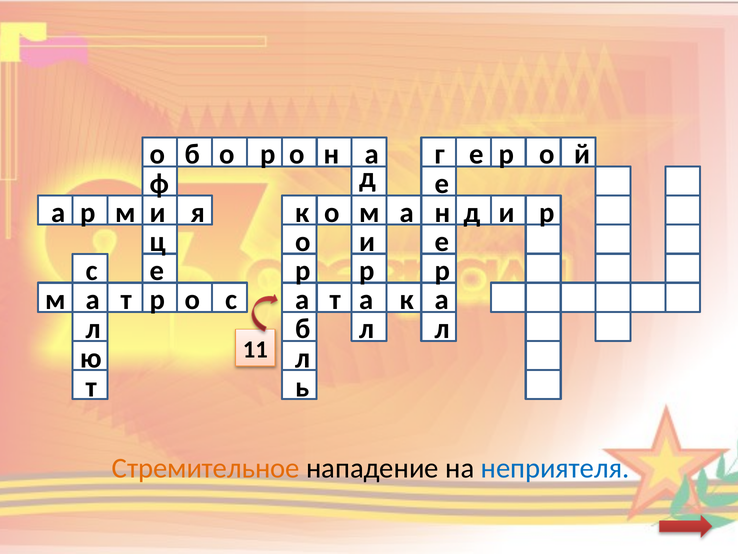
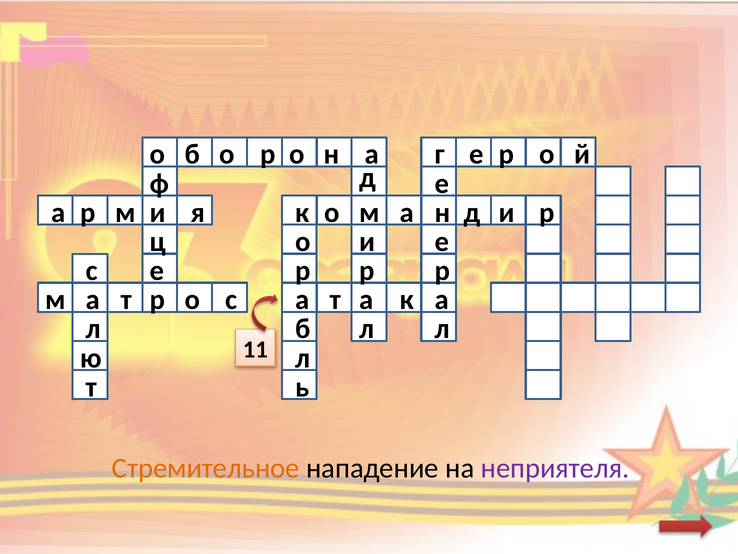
неприятеля colour: blue -> purple
